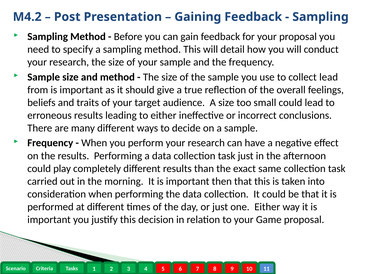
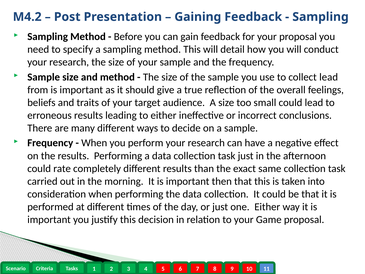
play: play -> rate
